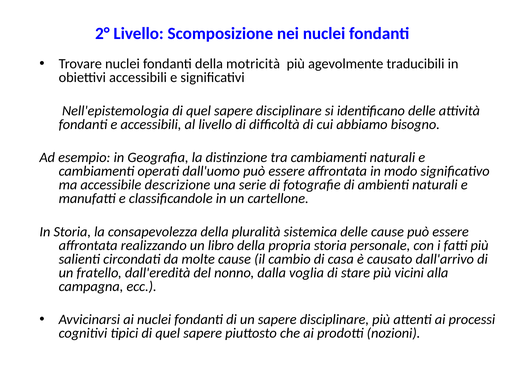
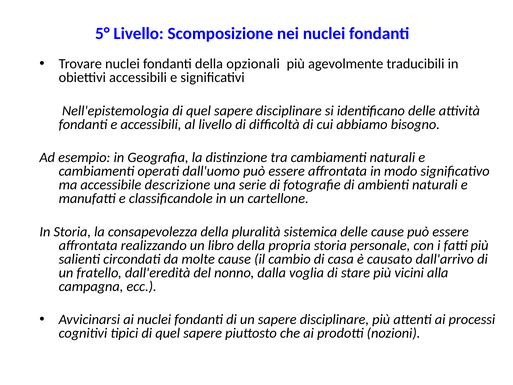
2°: 2° -> 5°
motricità: motricità -> opzionali
